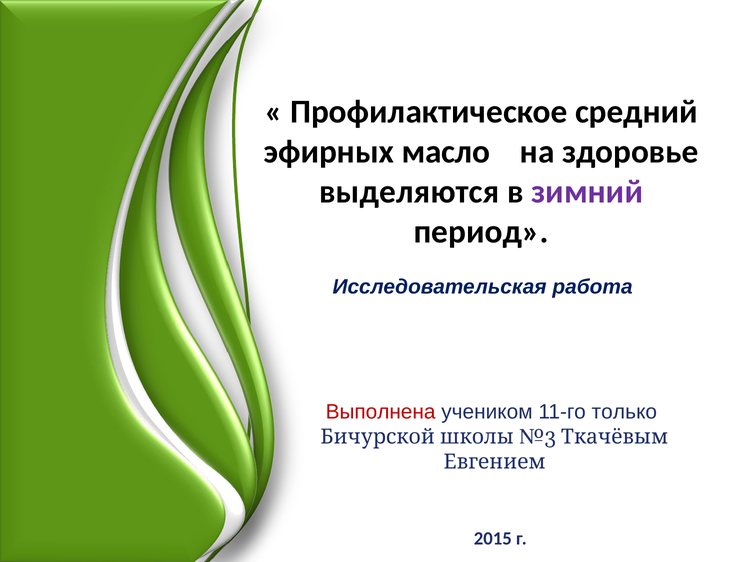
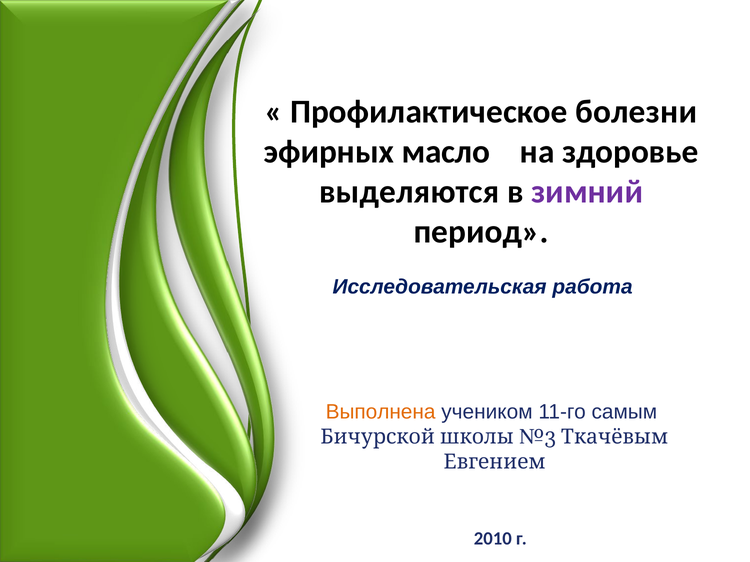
средний: средний -> болезни
Выполнена colour: red -> orange
только: только -> самым
2015: 2015 -> 2010
